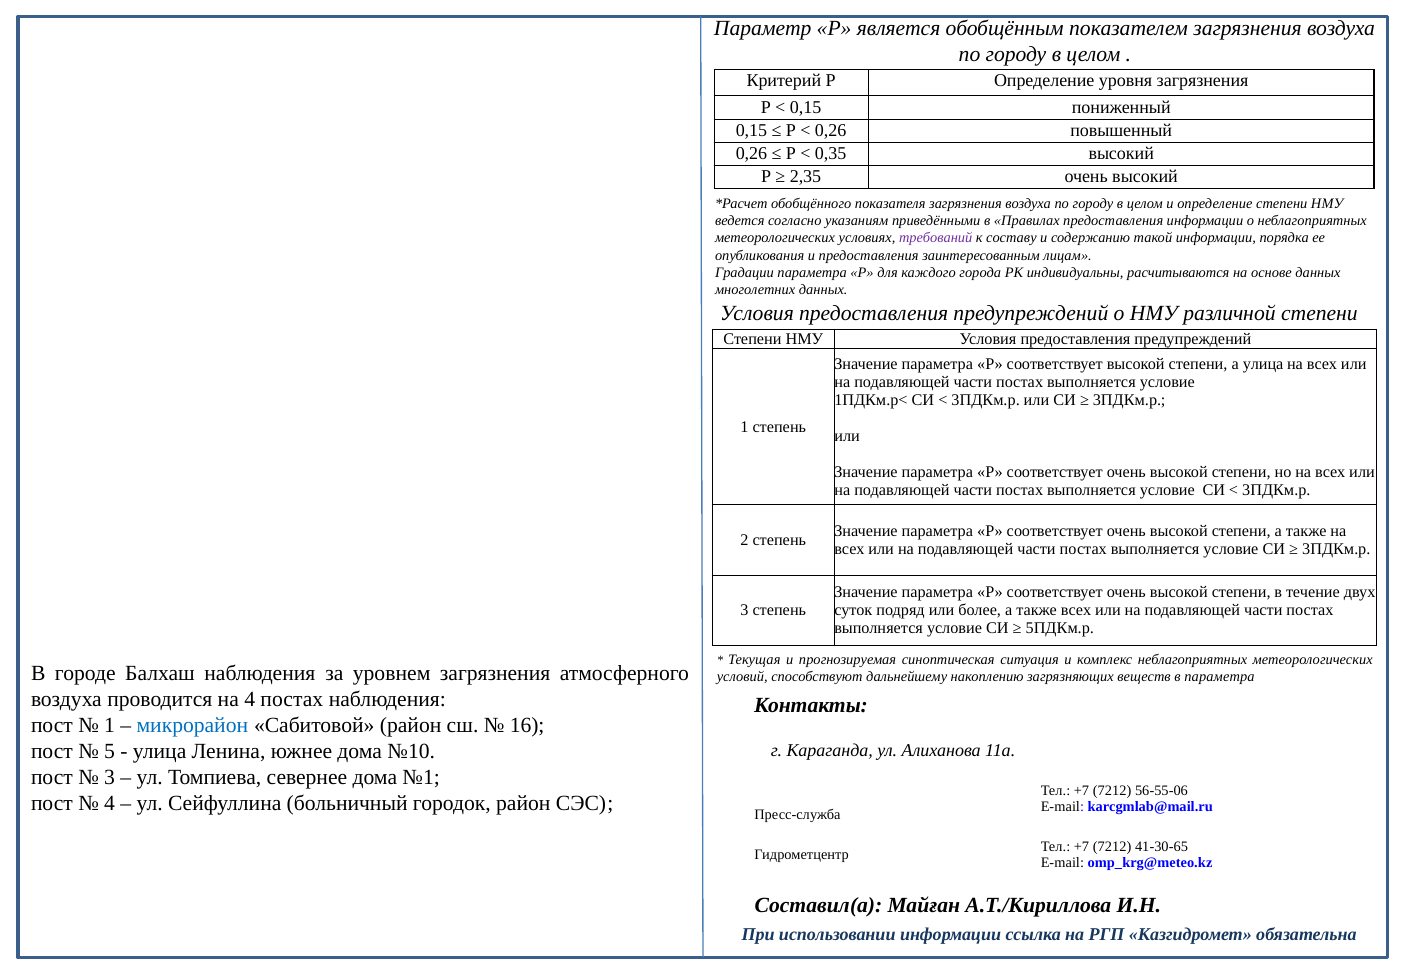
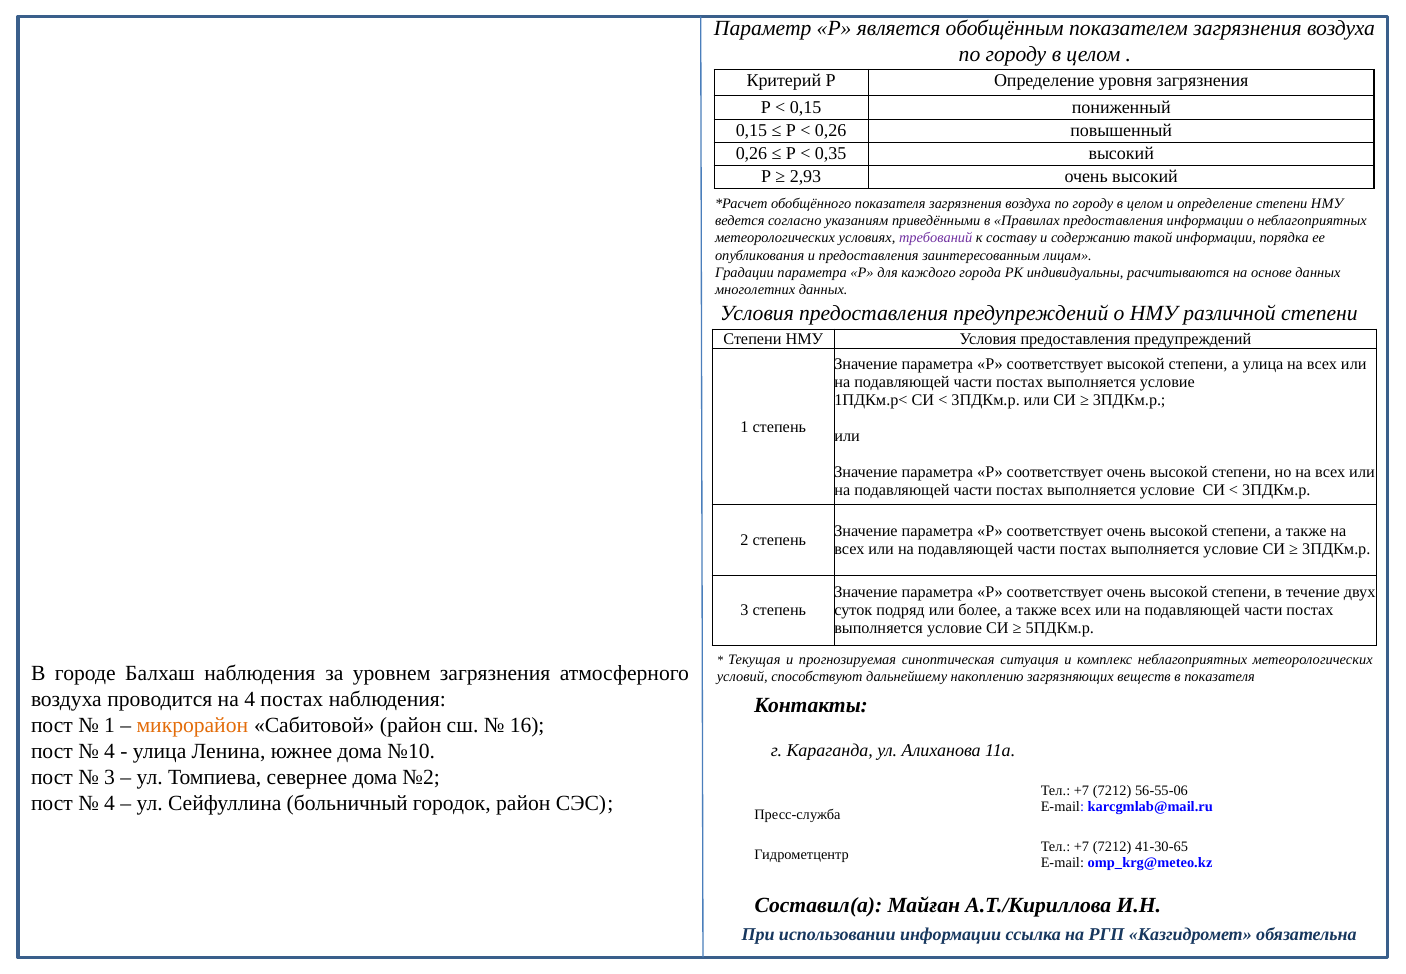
2,35: 2,35 -> 2,93
в параметра: параметра -> показателя
микрорайон colour: blue -> orange
5 at (110, 751): 5 -> 4
№1: №1 -> №2
